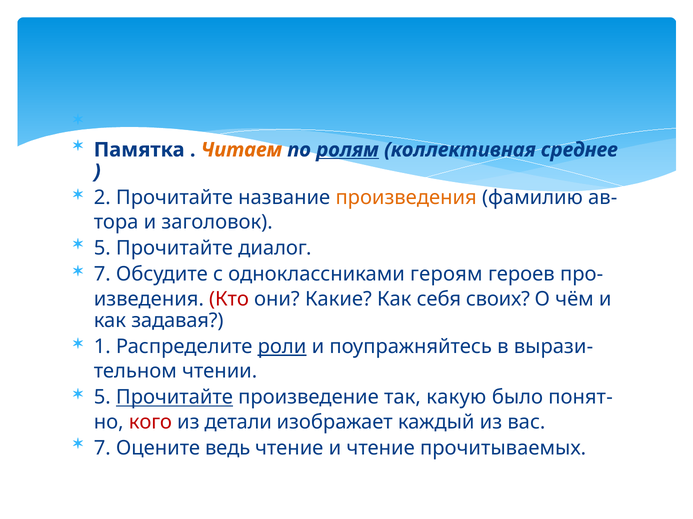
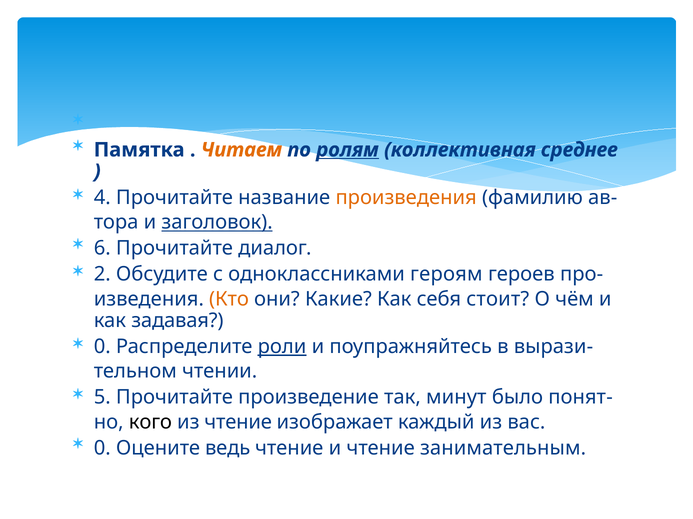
2: 2 -> 4
заголовок underline: none -> present
5 at (102, 249): 5 -> 6
7 at (102, 275): 7 -> 2
Кто colour: red -> orange
своих: своих -> стоит
1 at (102, 347): 1 -> 0
Прочитайте at (174, 398) underline: present -> none
какую: какую -> минут
кого colour: red -> black
из детали: детали -> чтение
7 at (102, 449): 7 -> 0
прочитываемых: прочитываемых -> занимательным
